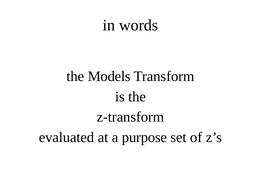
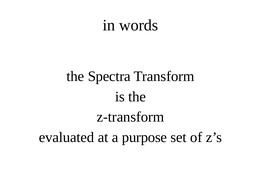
Models: Models -> Spectra
